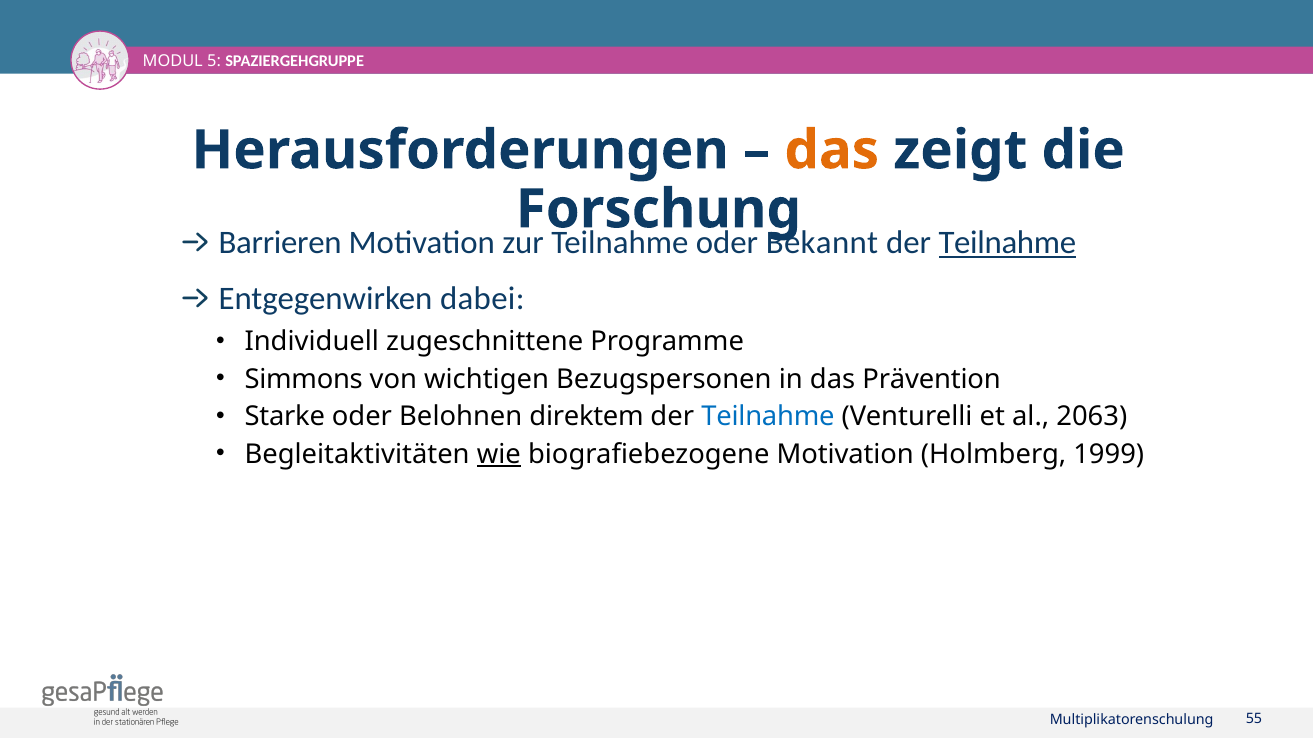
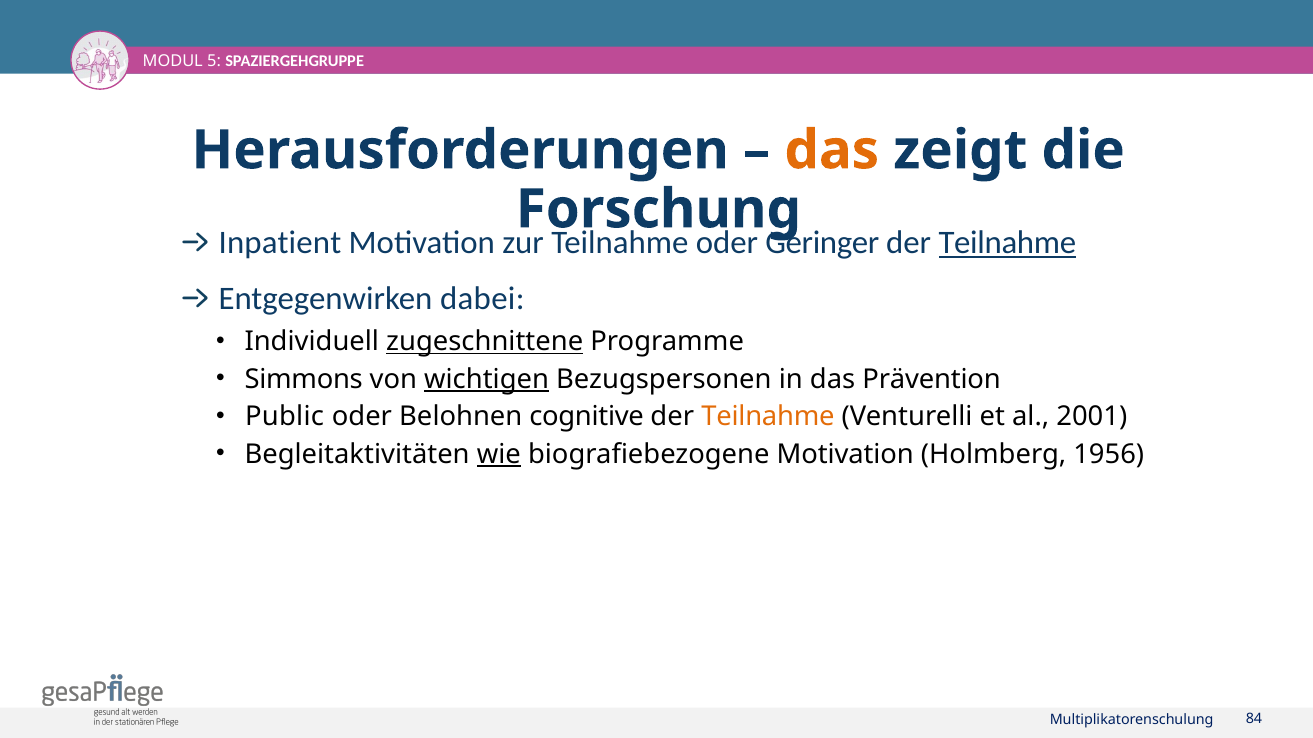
Barrieren: Barrieren -> Inpatient
Bekannt: Bekannt -> Geringer
zugeschnittene underline: none -> present
wichtigen underline: none -> present
Starke: Starke -> Public
direktem: direktem -> cognitive
Teilnahme at (768, 417) colour: blue -> orange
2063: 2063 -> 2001
1999: 1999 -> 1956
55: 55 -> 84
